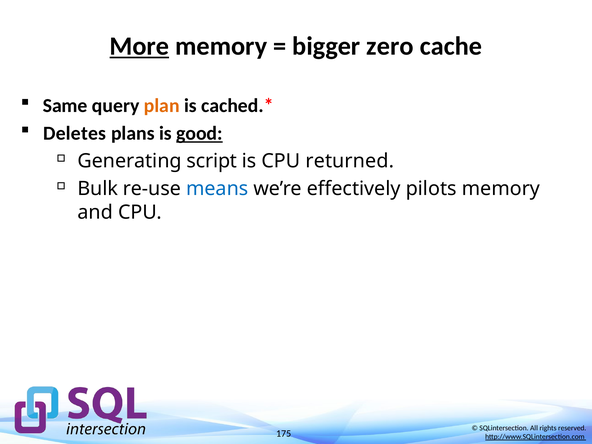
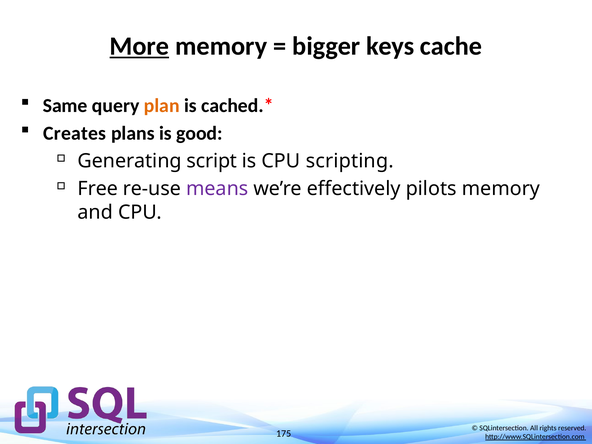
zero: zero -> keys
Deletes: Deletes -> Creates
good underline: present -> none
returned: returned -> scripting
Bulk: Bulk -> Free
means colour: blue -> purple
